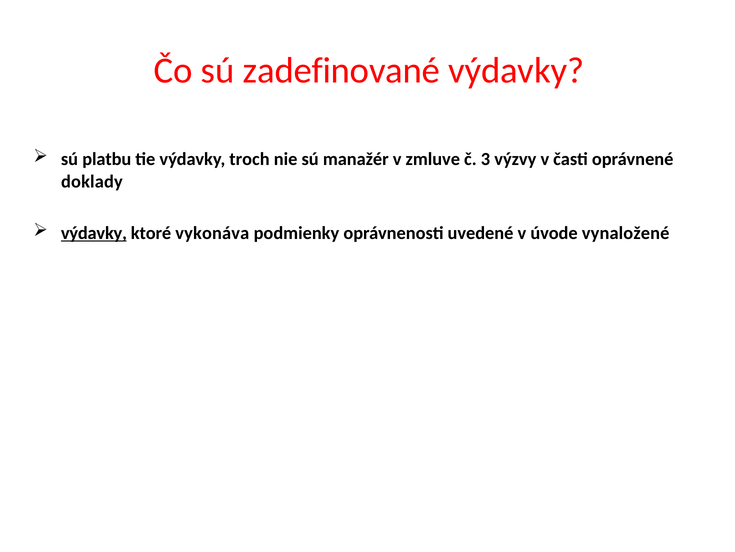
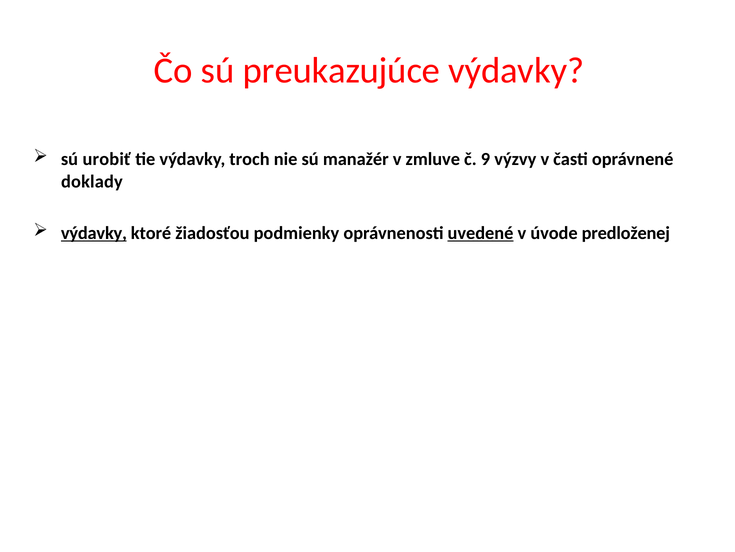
zadefinované: zadefinované -> preukazujúce
platbu: platbu -> urobiť
3: 3 -> 9
vykonáva: vykonáva -> žiadosťou
uvedené underline: none -> present
vynaložené: vynaložené -> predloženej
